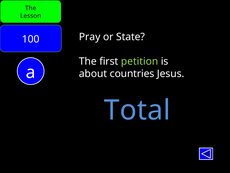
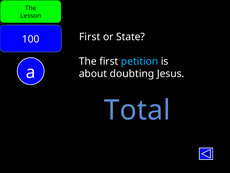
Pray at (90, 37): Pray -> First
petition colour: light green -> light blue
countries: countries -> doubting
